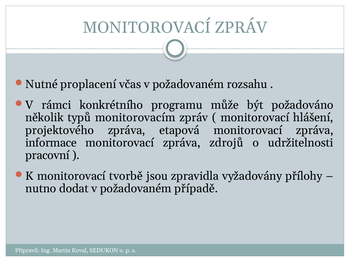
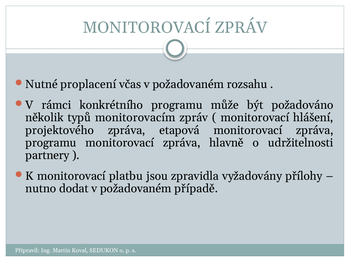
informace at (51, 143): informace -> programu
zdrojů: zdrojů -> hlavně
pracovní: pracovní -> partnery
tvorbě: tvorbě -> platbu
